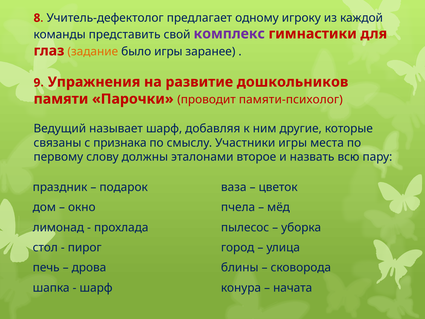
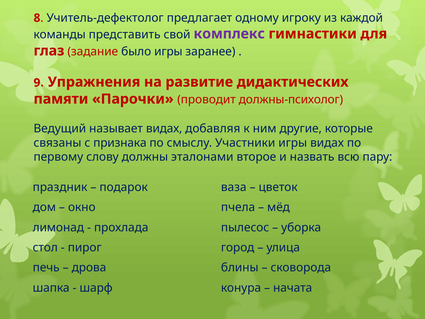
задание colour: orange -> red
дошкольников: дошкольников -> дидактических
памяти-психолог: памяти-психолог -> должны-психолог
называет шарф: шарф -> видах
игры места: места -> видах
